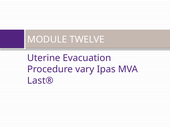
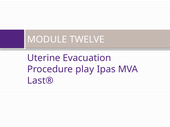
vary: vary -> play
